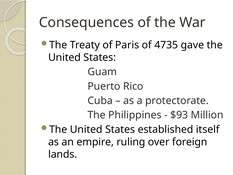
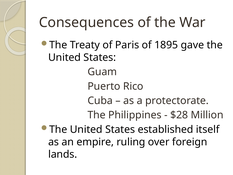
4735: 4735 -> 1895
$93: $93 -> $28
